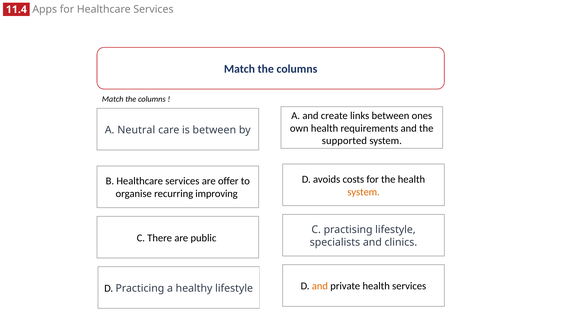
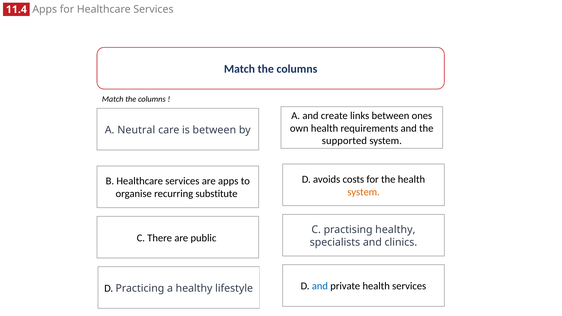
are offer: offer -> apps
improving: improving -> substitute
practising lifestyle: lifestyle -> healthy
and at (320, 286) colour: orange -> blue
